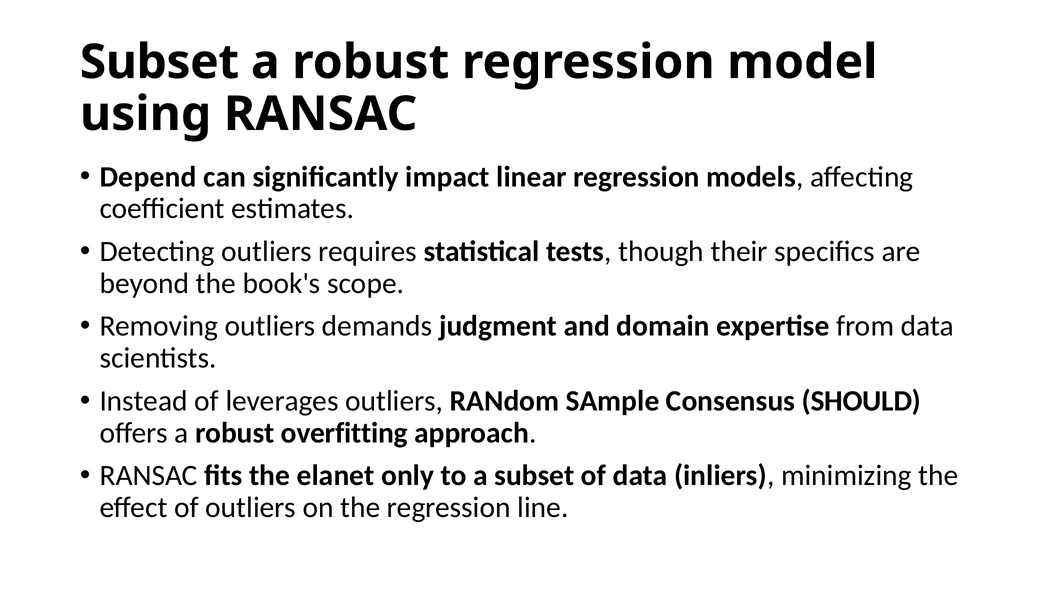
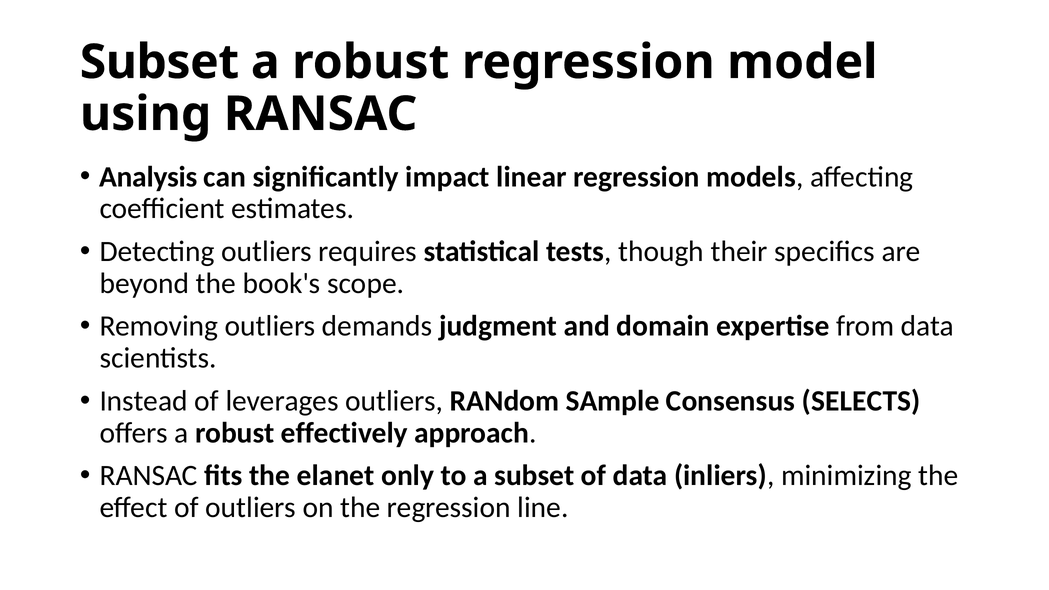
Depend: Depend -> Analysis
SHOULD: SHOULD -> SELECTS
overfitting: overfitting -> effectively
